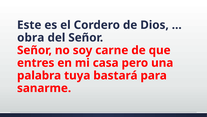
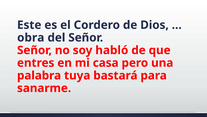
carne: carne -> habló
